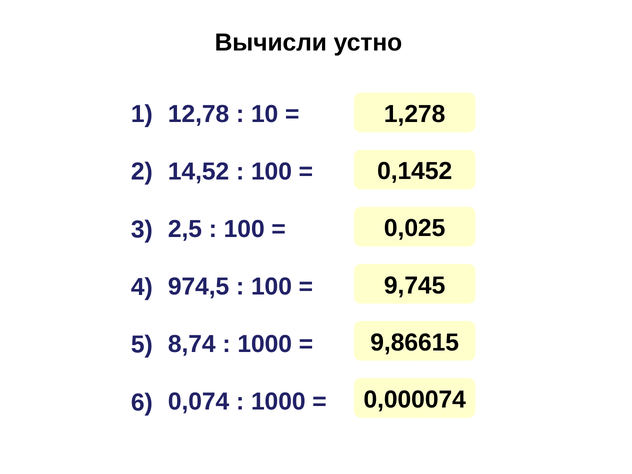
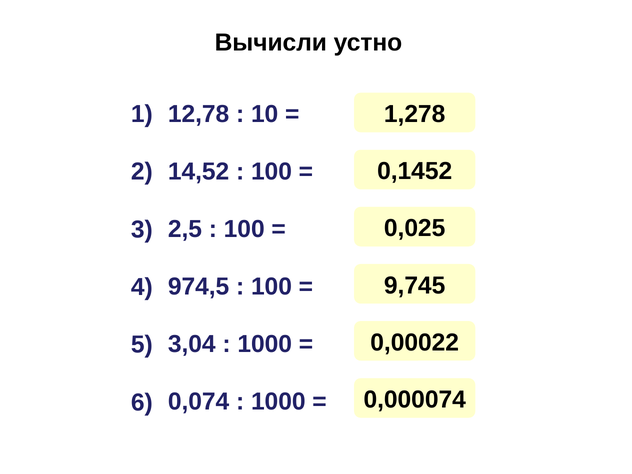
9,86615: 9,86615 -> 0,00022
8,74: 8,74 -> 3,04
